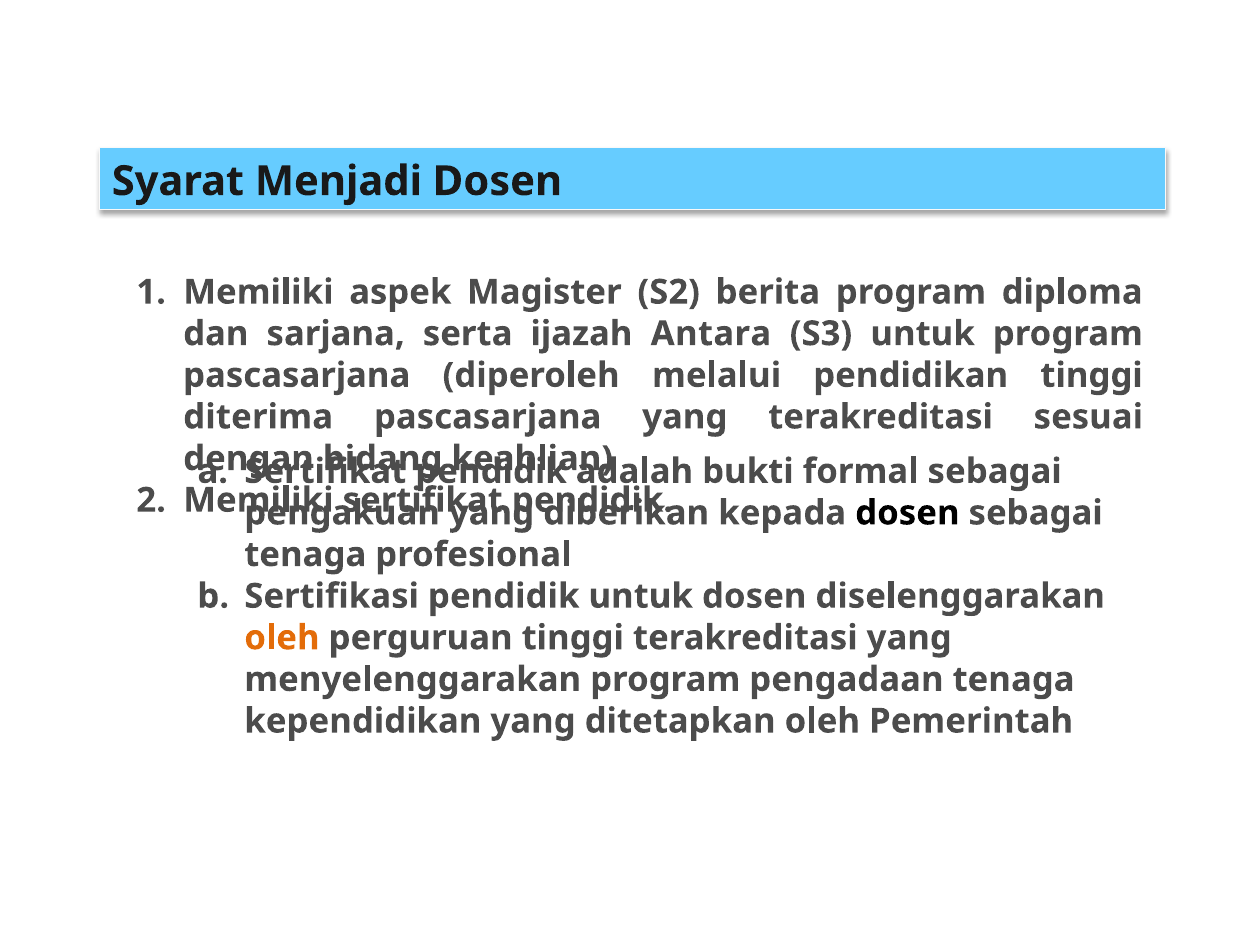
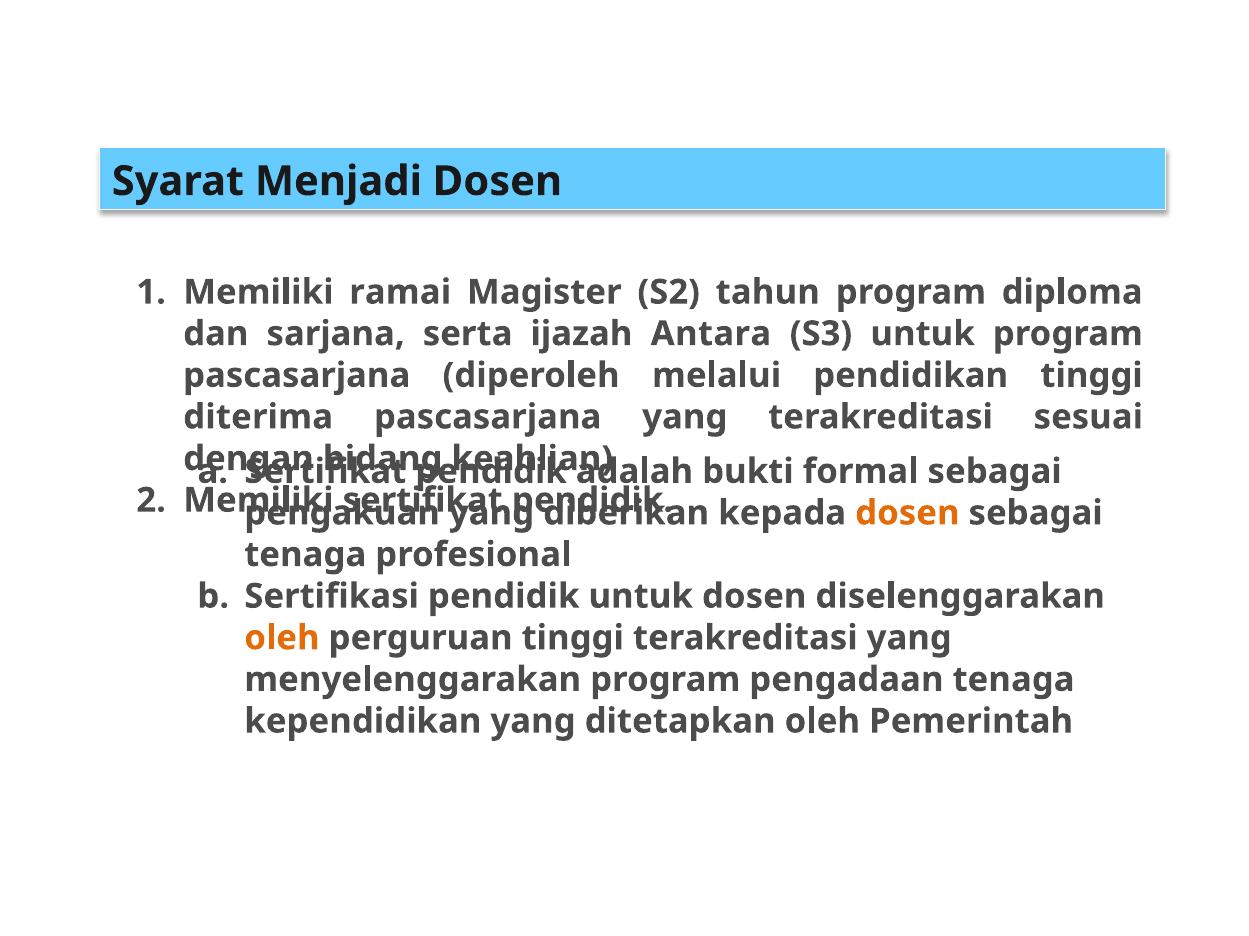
aspek: aspek -> ramai
berita: berita -> tahun
dosen at (907, 513) colour: black -> orange
